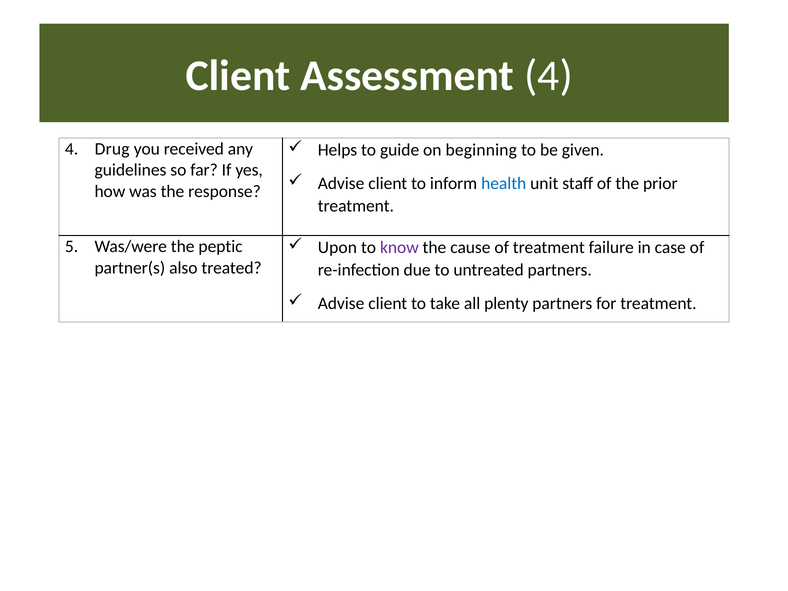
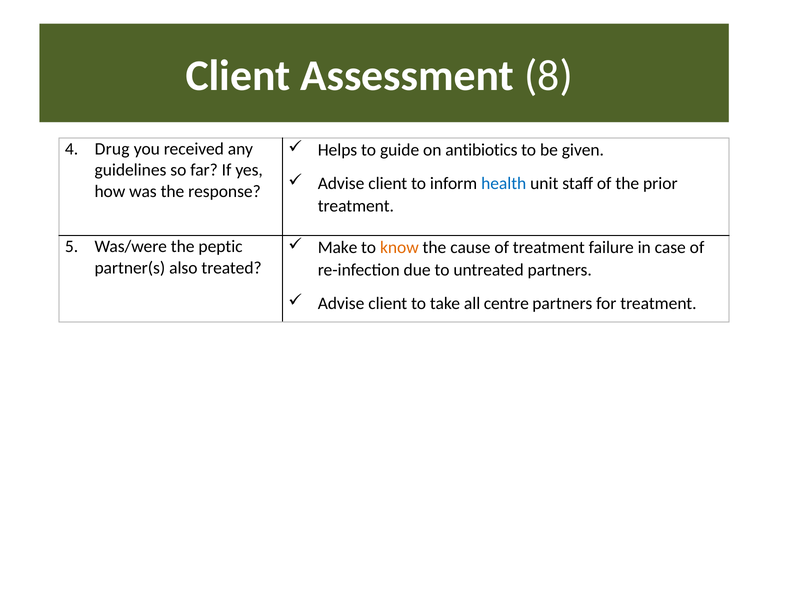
Assessment 4: 4 -> 8
beginning: beginning -> antibiotics
Upon: Upon -> Make
know colour: purple -> orange
plenty: plenty -> centre
